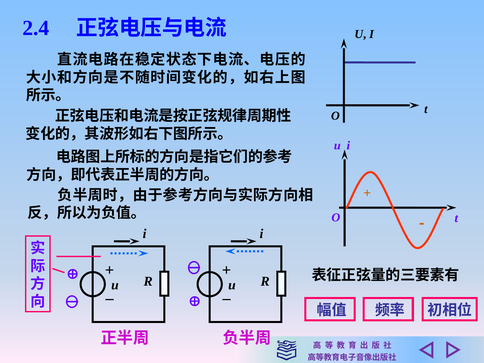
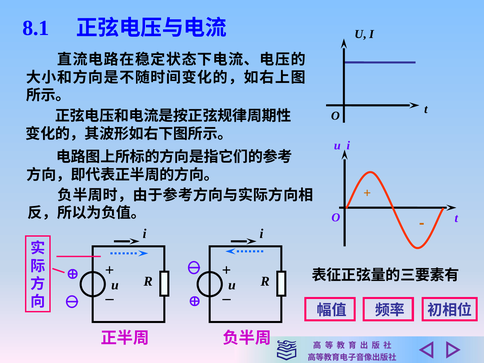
2.4: 2.4 -> 8.1
